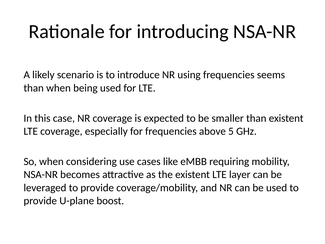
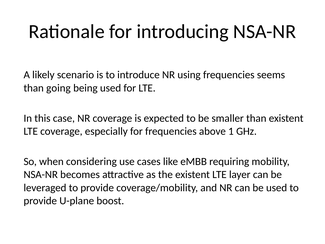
than when: when -> going
5: 5 -> 1
